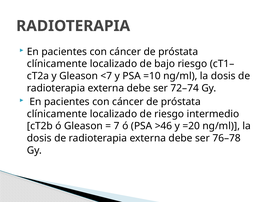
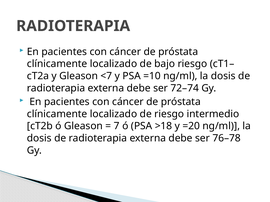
>46: >46 -> >18
